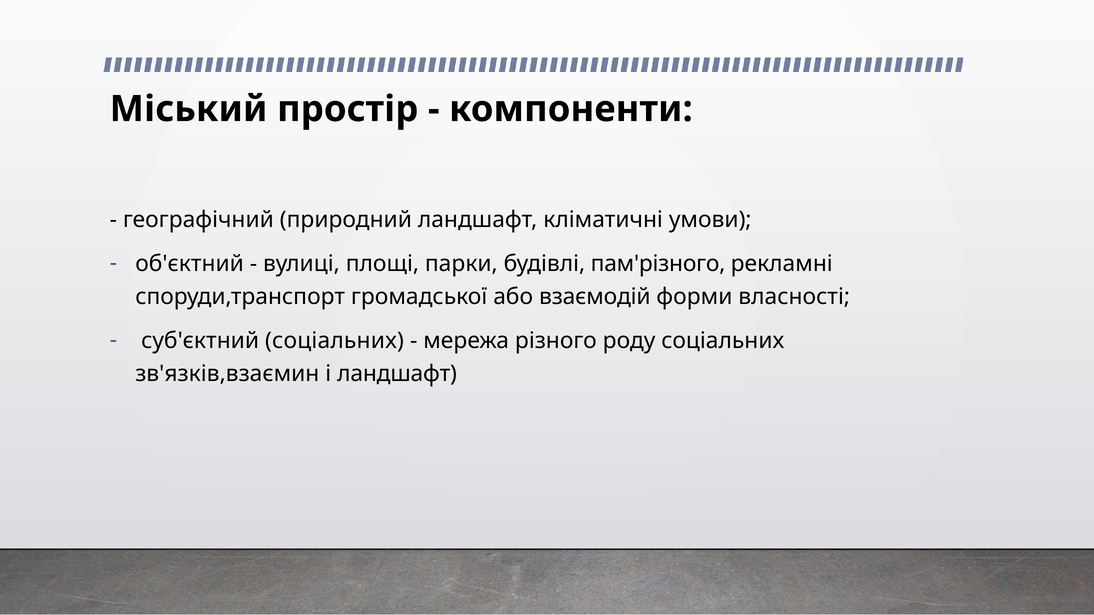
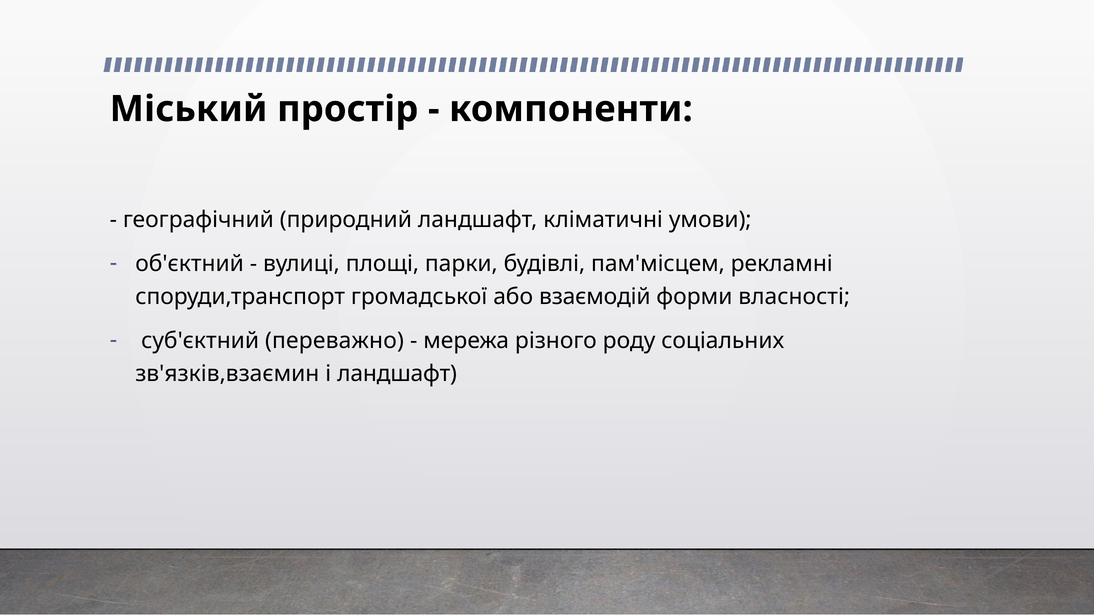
пам'різного: пам'різного -> пам'місцем
суб'єктний соціальних: соціальних -> переважно
